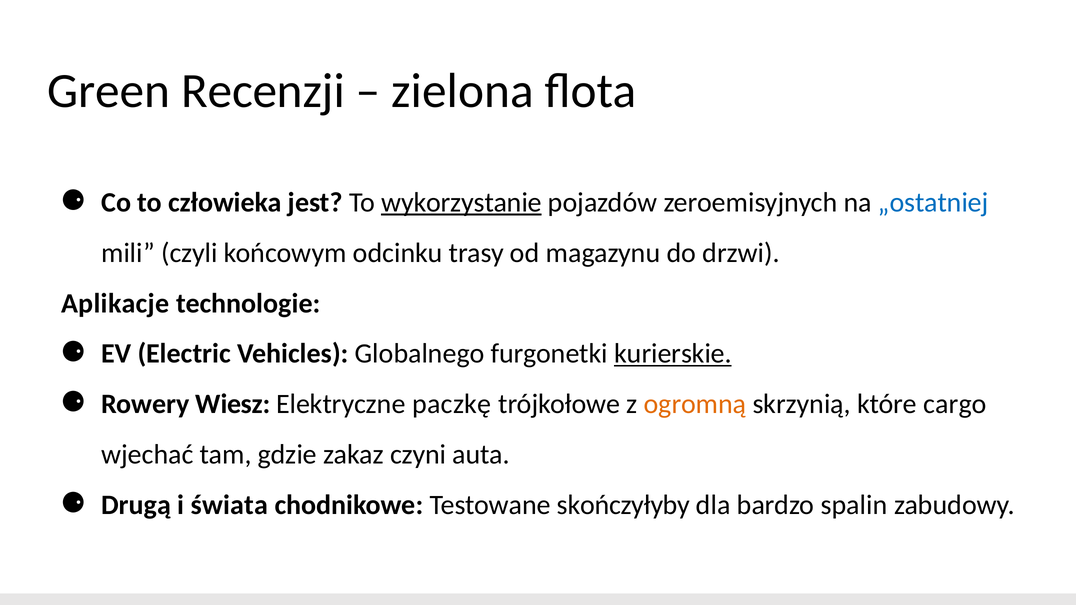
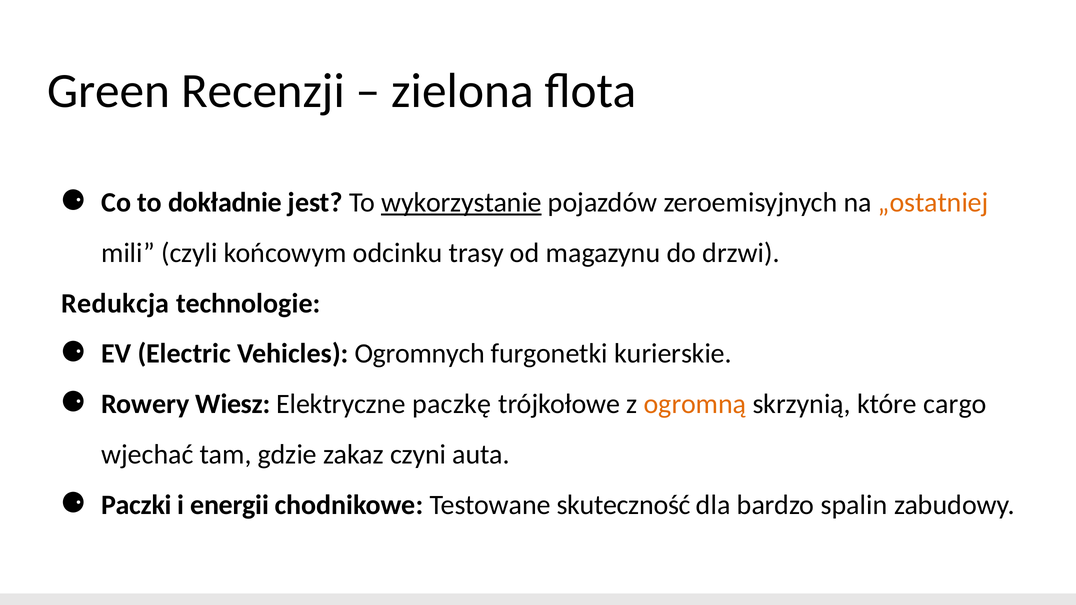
człowieka: człowieka -> dokładnie
„ostatniej colour: blue -> orange
Aplikacje: Aplikacje -> Redukcja
Globalnego: Globalnego -> Ogromnych
kurierskie underline: present -> none
Drugą: Drugą -> Paczki
świata: świata -> energii
skończyłyby: skończyłyby -> skuteczność
